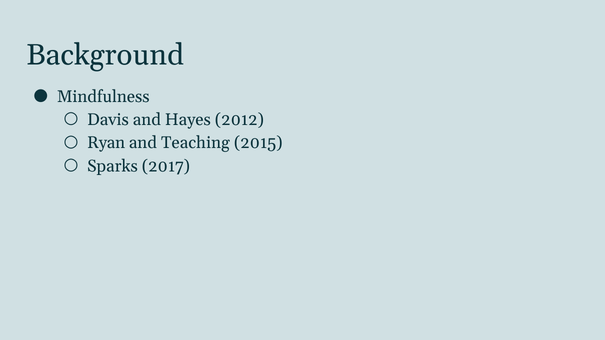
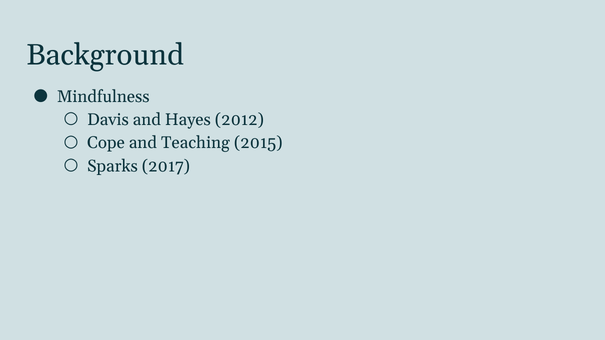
Ryan: Ryan -> Cope
